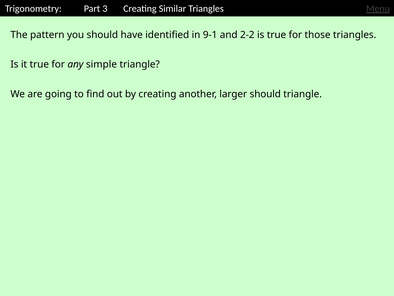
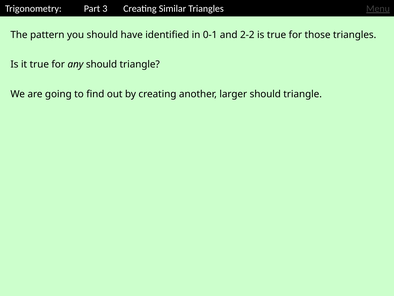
9-1: 9-1 -> 0-1
any simple: simple -> should
